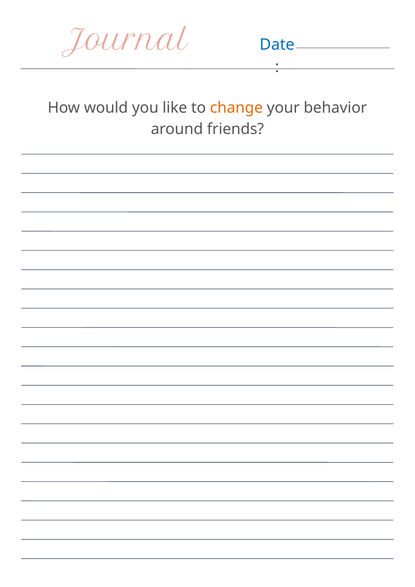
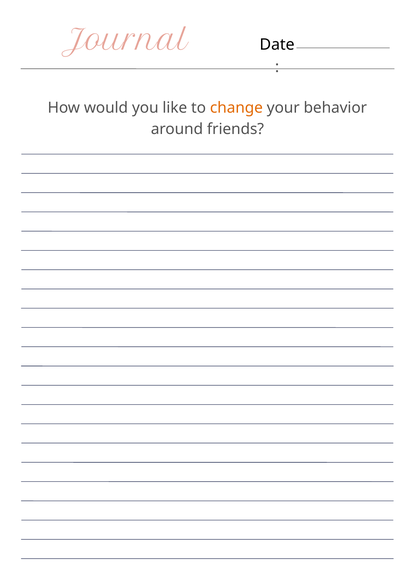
Date colour: blue -> black
